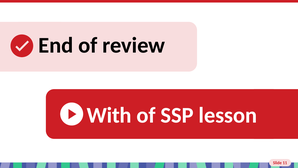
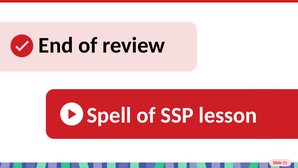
With: With -> Spell
